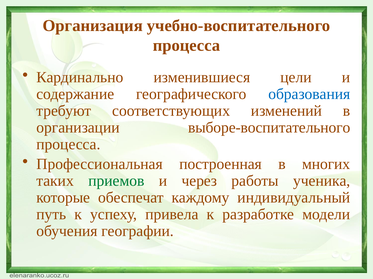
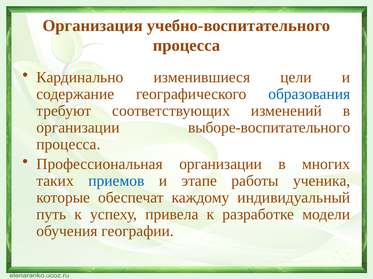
Профессиональная построенная: построенная -> организации
приемов colour: green -> blue
через: через -> этапе
